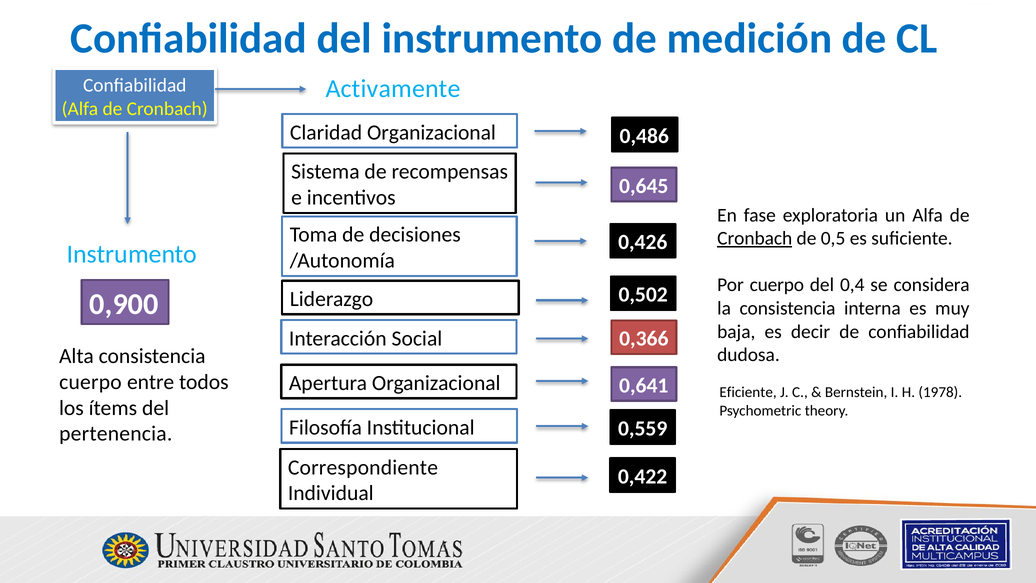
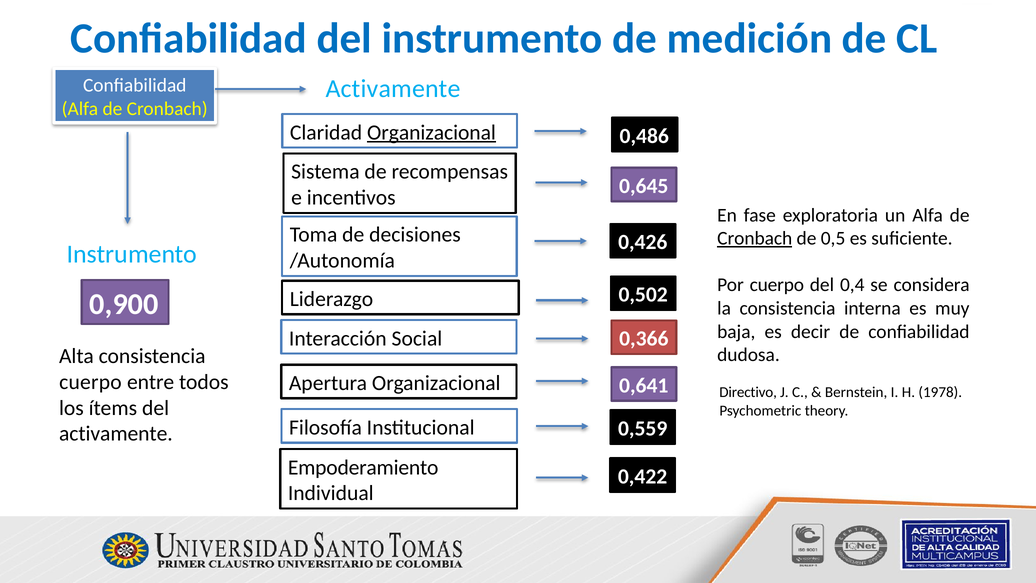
Organizacional at (431, 132) underline: none -> present
Eficiente: Eficiente -> Directivo
pertenencia at (116, 434): pertenencia -> activamente
Correspondiente: Correspondiente -> Empoderamiento
